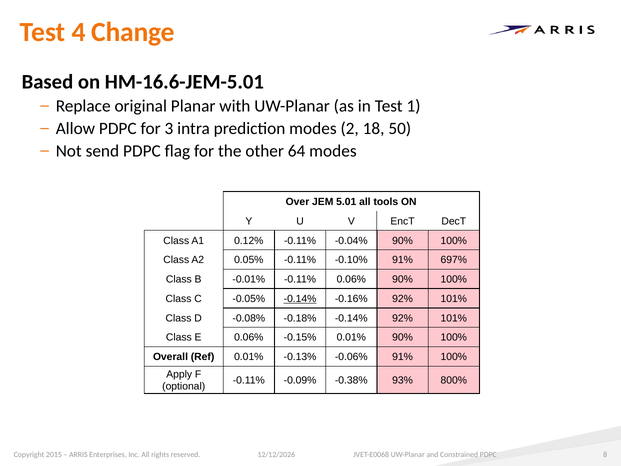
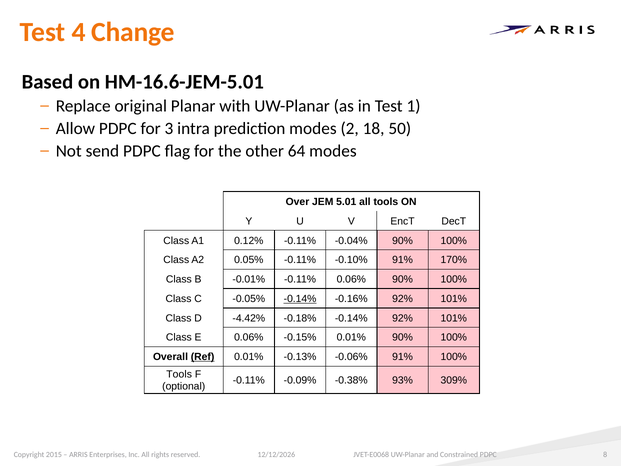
697%: 697% -> 170%
-0.08%: -0.08% -> -4.42%
Ref underline: none -> present
Apply at (179, 374): Apply -> Tools
800%: 800% -> 309%
